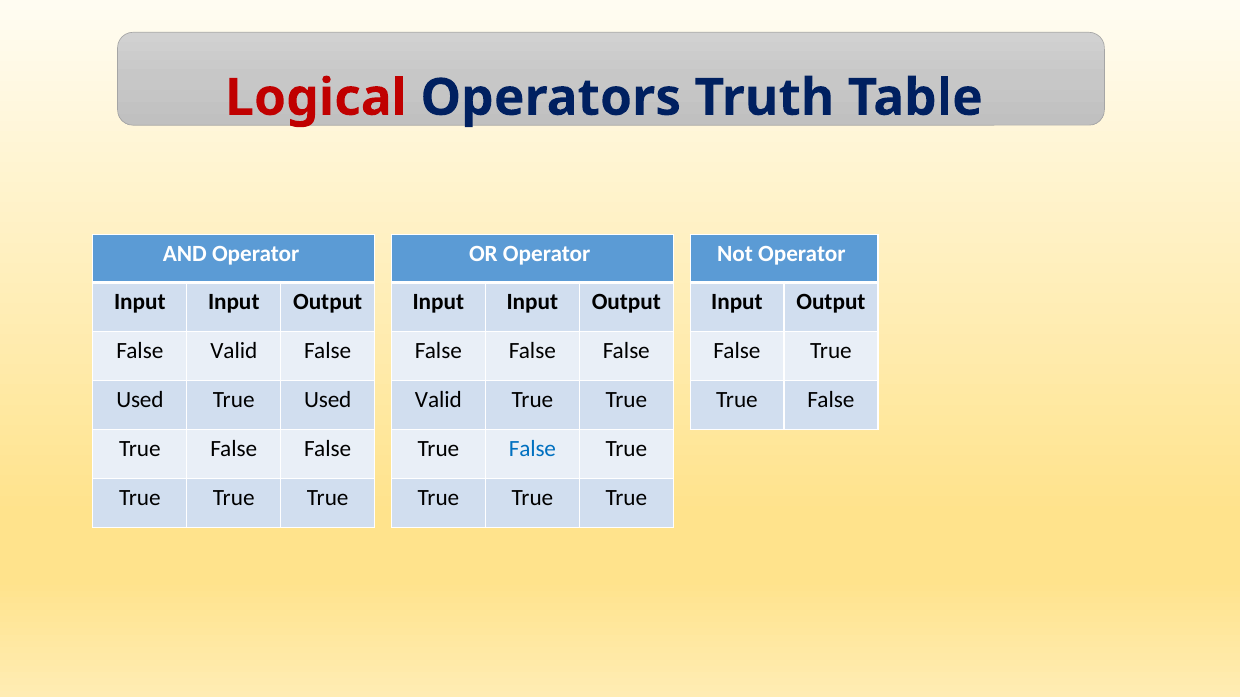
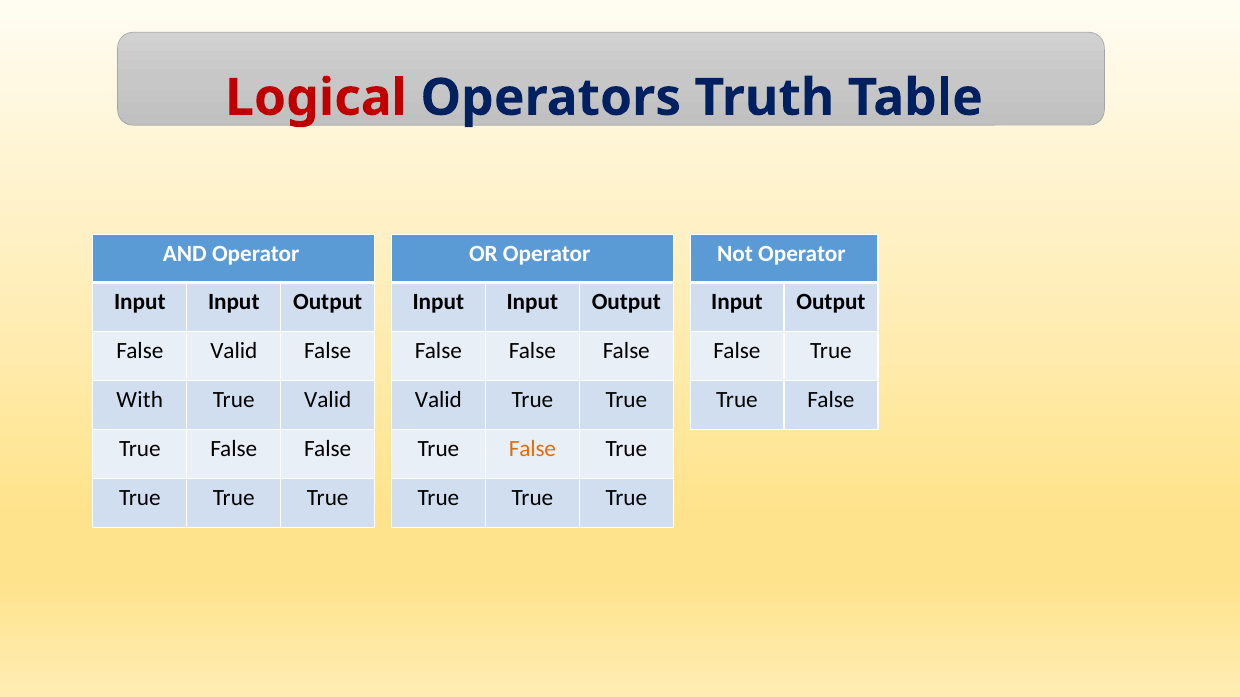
Used at (140, 400): Used -> With
True Used: Used -> Valid
False at (532, 449) colour: blue -> orange
